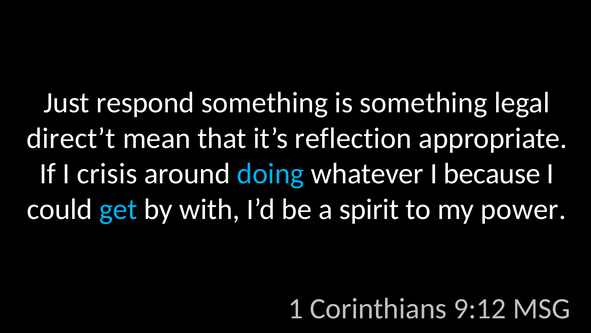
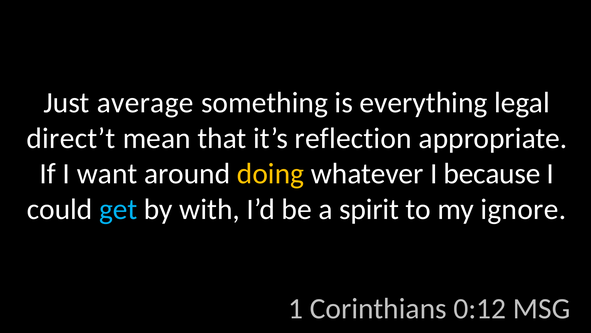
respond: respond -> average
is something: something -> everything
crisis: crisis -> want
doing colour: light blue -> yellow
power: power -> ignore
9:12: 9:12 -> 0:12
